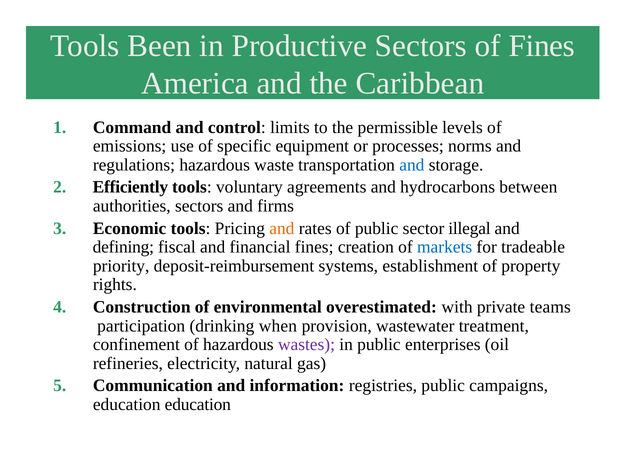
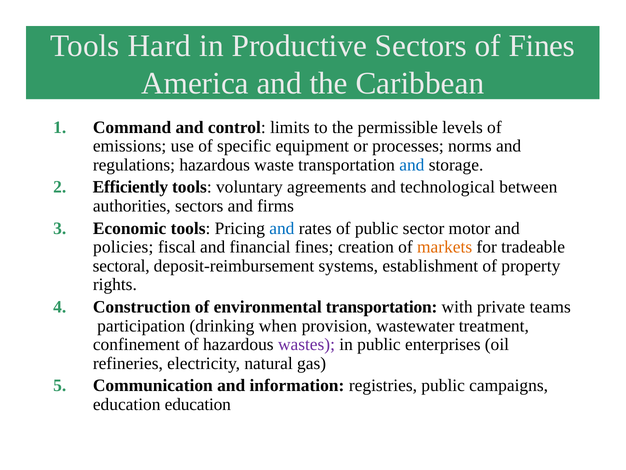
Been: Been -> Hard
hydrocarbons: hydrocarbons -> technological
and at (282, 228) colour: orange -> blue
illegal: illegal -> motor
defining: defining -> policies
markets colour: blue -> orange
priority: priority -> sectoral
environmental overestimated: overestimated -> transportation
